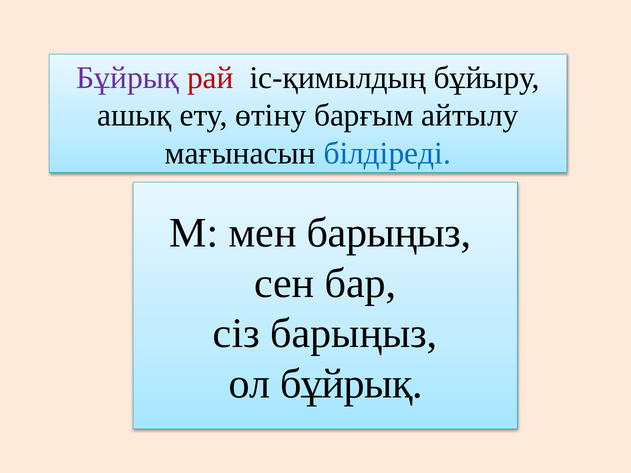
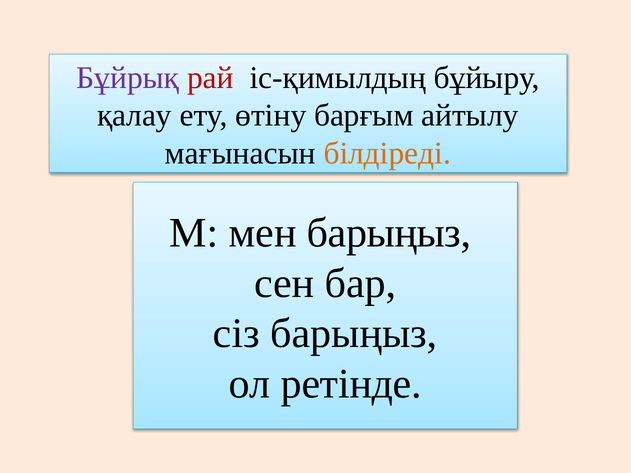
ашық: ашық -> қалау
білдіреді colour: blue -> orange
ол бұйрық: бұйрық -> ретінде
